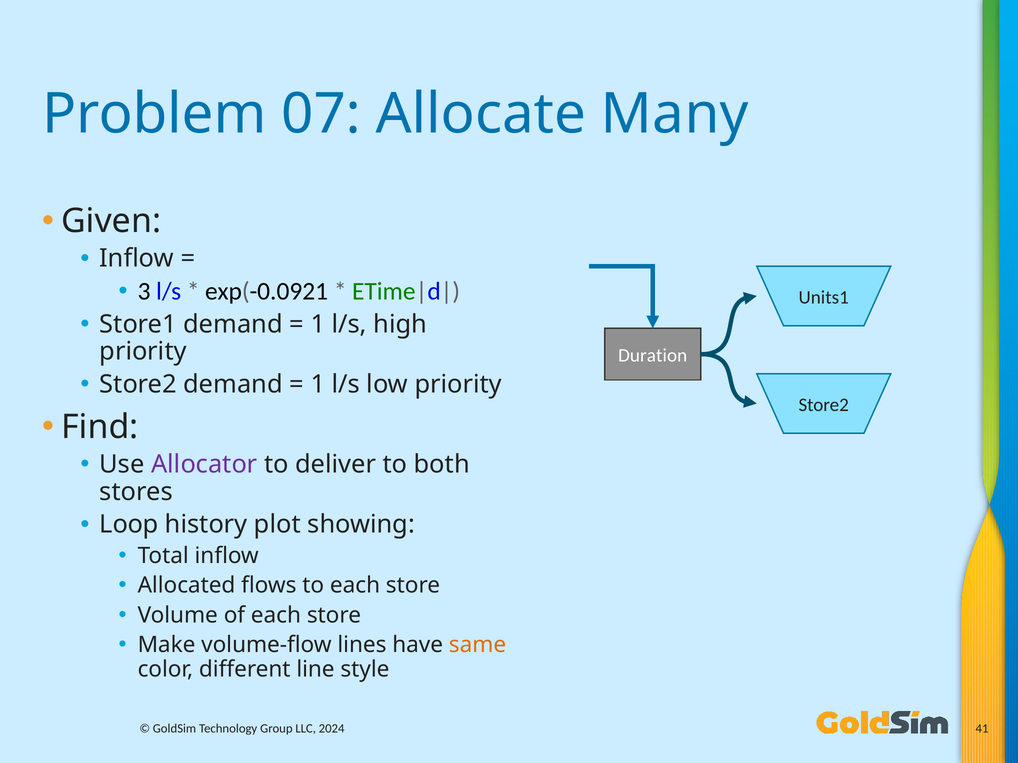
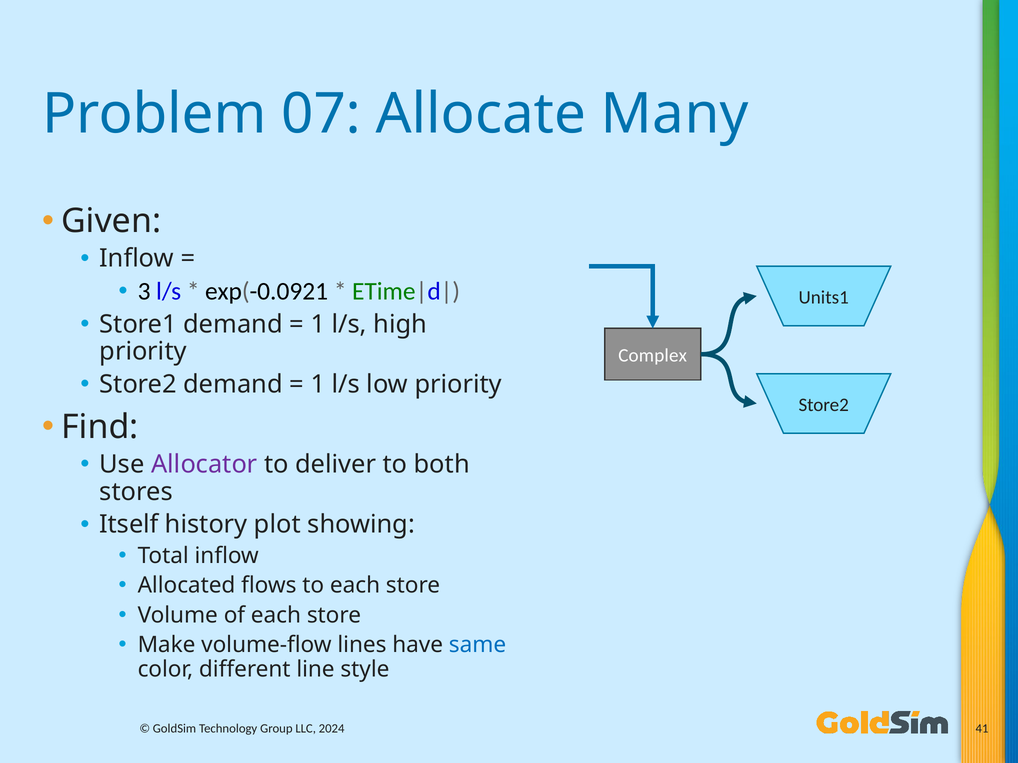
Duration: Duration -> Complex
Loop: Loop -> Itself
same colour: orange -> blue
